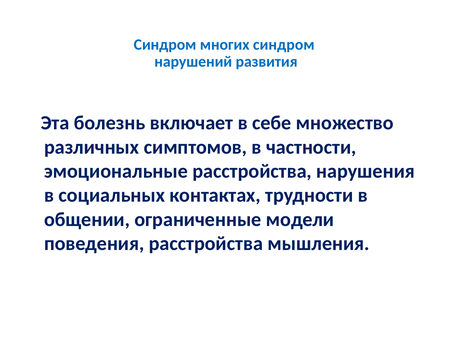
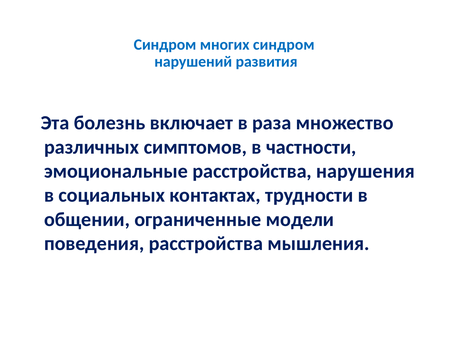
себе: себе -> раза
